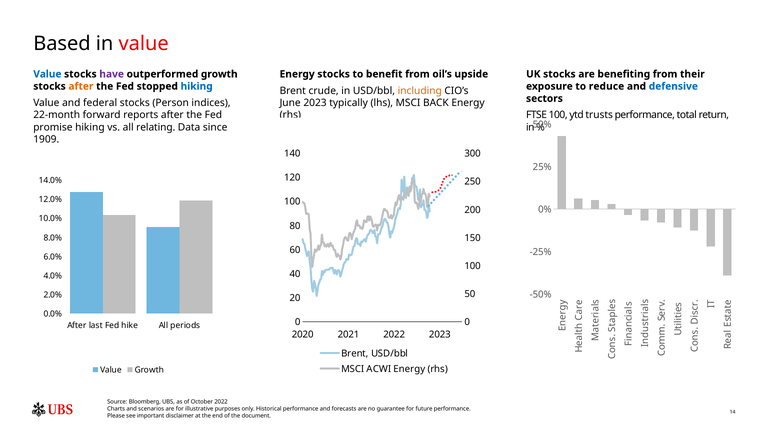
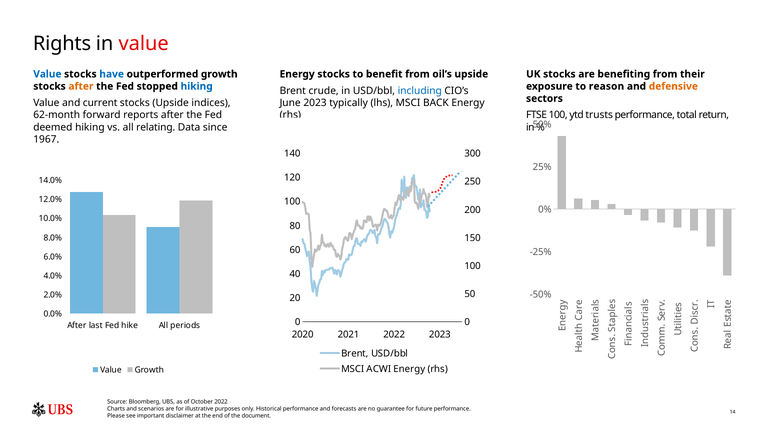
Based: Based -> Rights
have colour: purple -> blue
reduce: reduce -> reason
defensive colour: blue -> orange
including colour: orange -> blue
federal: federal -> current
stocks Person: Person -> Upside
22-month: 22-month -> 62-month
promise: promise -> deemed
1909: 1909 -> 1967
